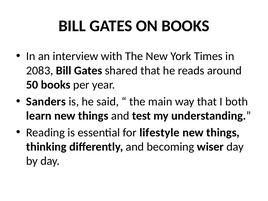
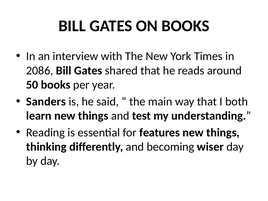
2083: 2083 -> 2086
lifestyle: lifestyle -> features
